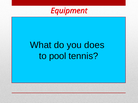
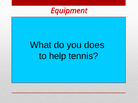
pool: pool -> help
